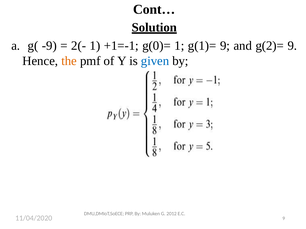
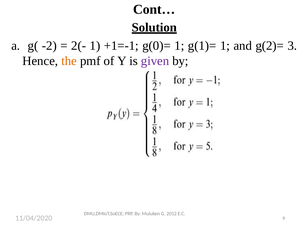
-9: -9 -> -2
g(1)= 9: 9 -> 1
g(2)= 9: 9 -> 3
given colour: blue -> purple
